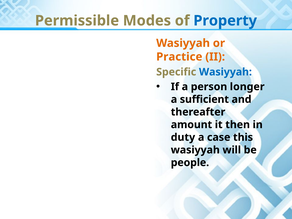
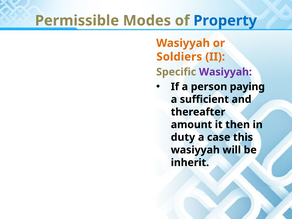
Practice: Practice -> Soldiers
Wasiyyah at (225, 72) colour: blue -> purple
longer: longer -> paying
people: people -> inherit
